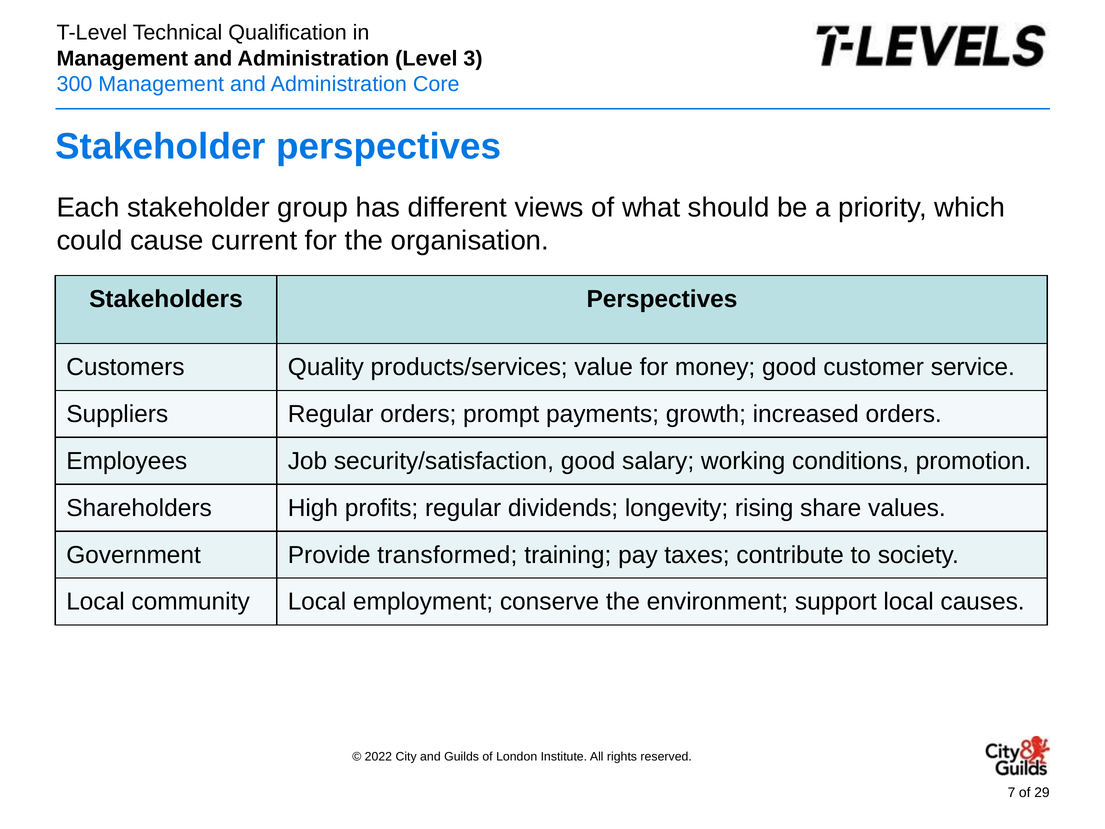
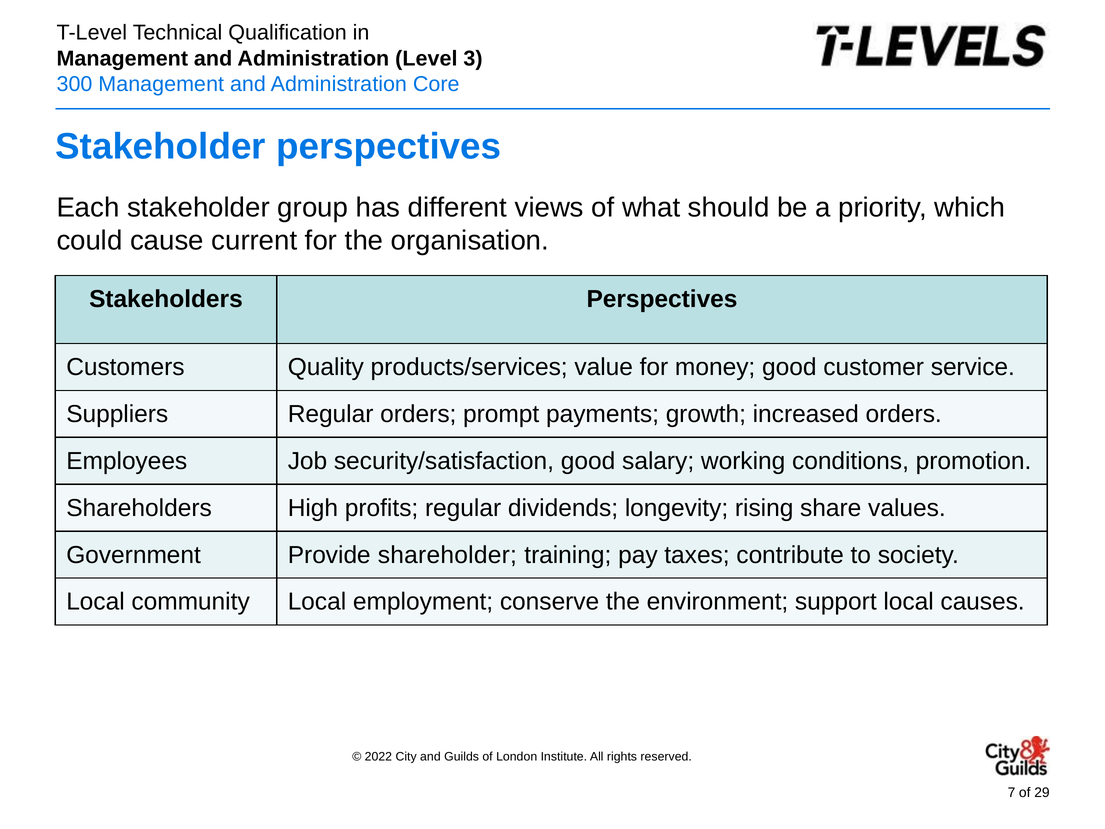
transformed: transformed -> shareholder
